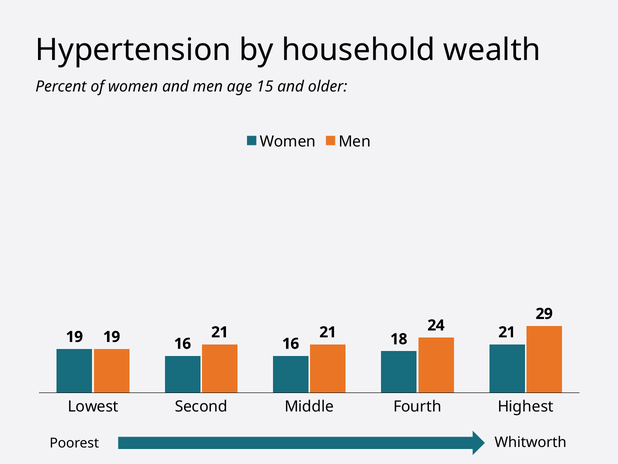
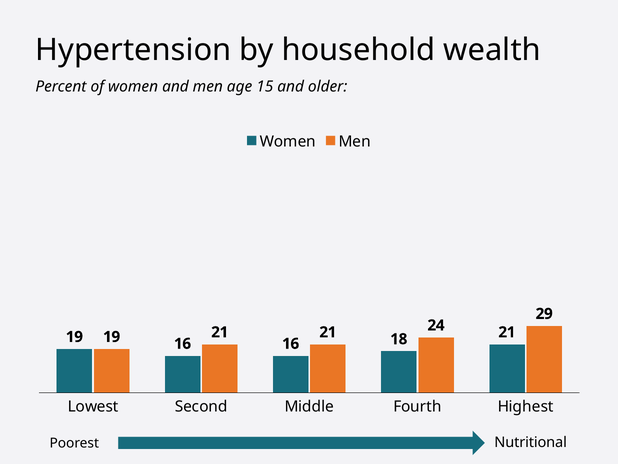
Whitworth: Whitworth -> Nutritional
